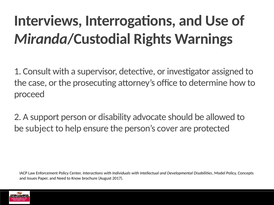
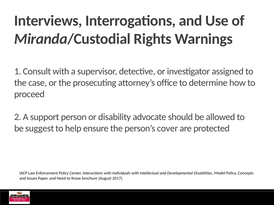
subject: subject -> suggest
